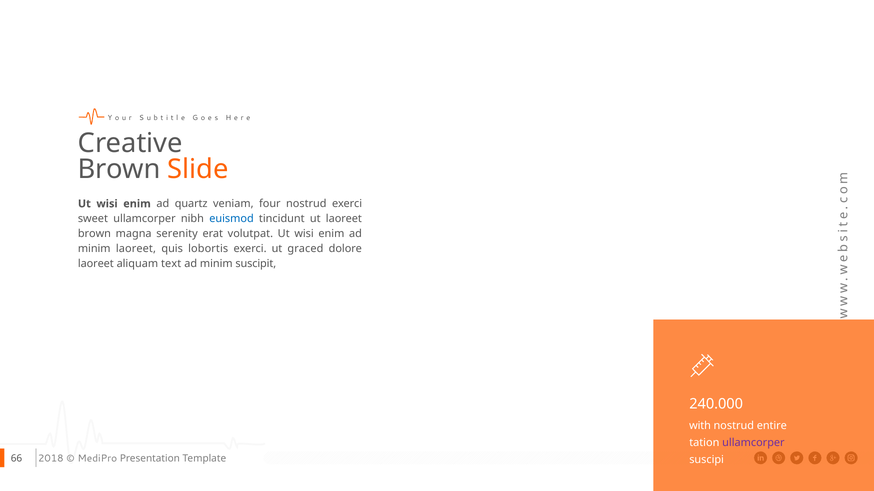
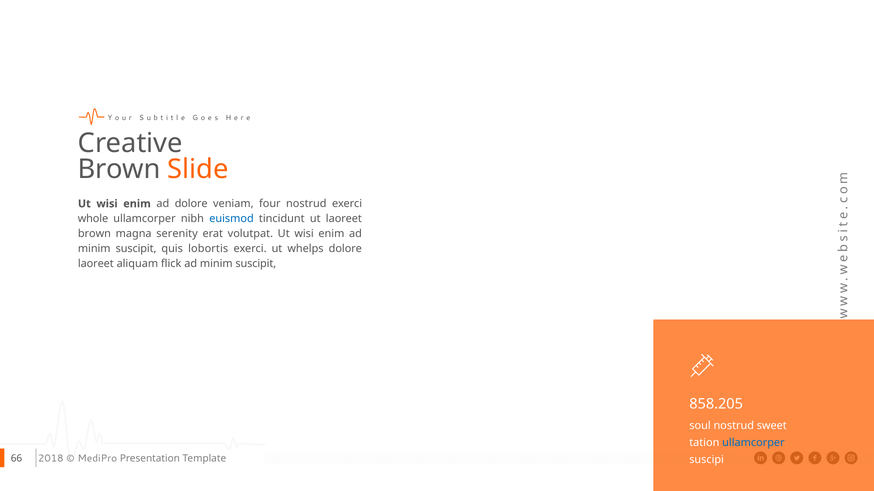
ad quartz: quartz -> dolore
sweet: sweet -> whole
laoreet at (136, 249): laoreet -> suscipit
graced: graced -> whelps
text: text -> flick
240.000: 240.000 -> 858.205
with: with -> soul
entire: entire -> sweet
ullamcorper at (753, 443) colour: purple -> blue
